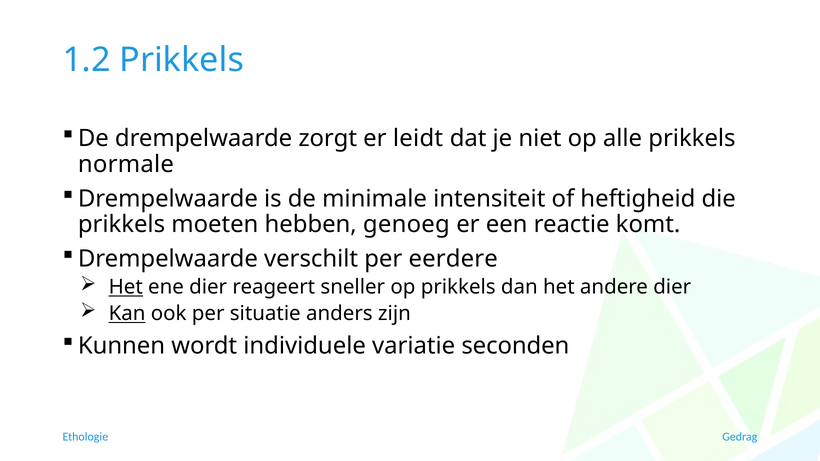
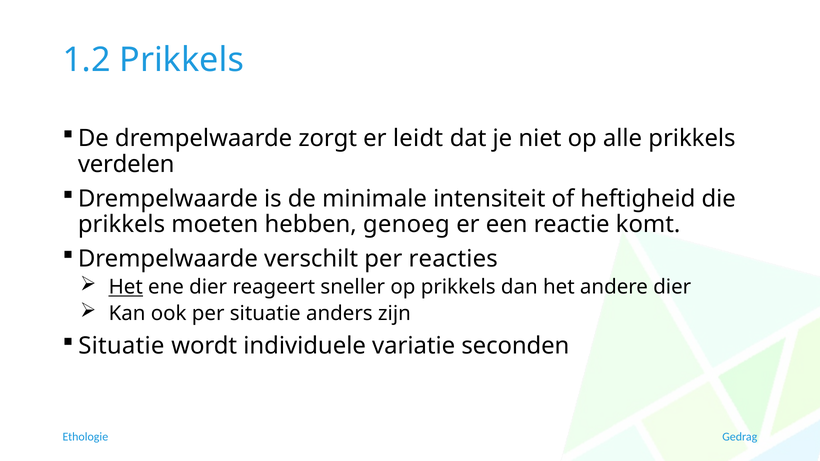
normale: normale -> verdelen
eerdere: eerdere -> reacties
Kan underline: present -> none
Kunnen at (121, 346): Kunnen -> Situatie
